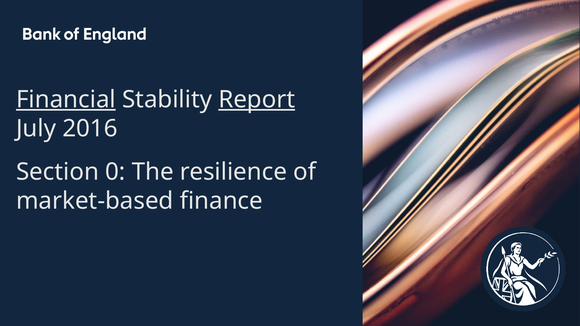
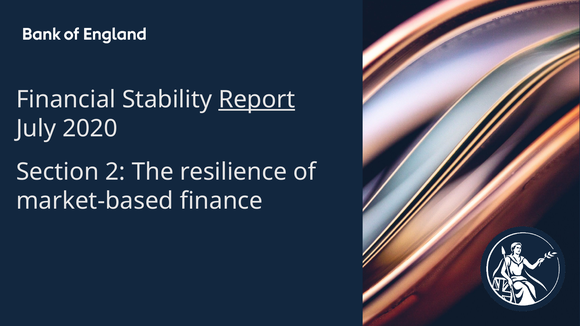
Financial underline: present -> none
2016: 2016 -> 2020
0: 0 -> 2
